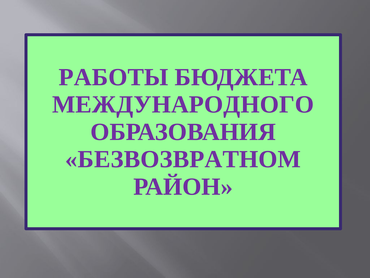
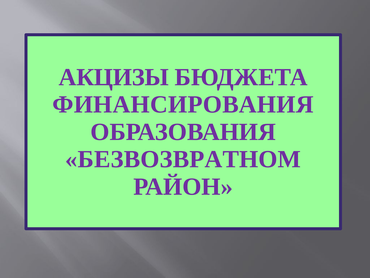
РАБОТЫ: РАБОТЫ -> АКЦИЗЫ
МЕЖДУНАРОДНОГО: МЕЖДУНАРОДНОГО -> ФИНАНСИРОВАНИЯ
